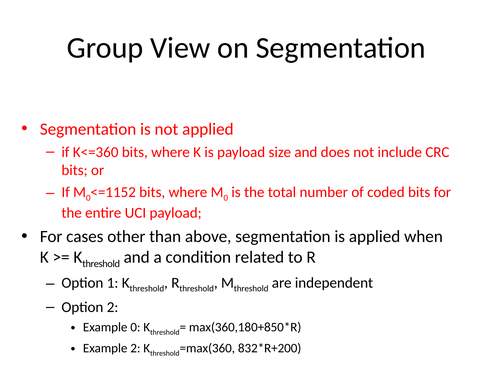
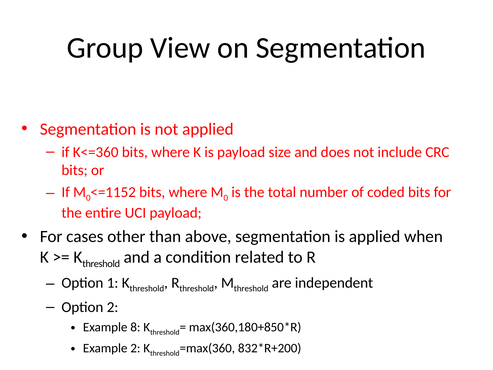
Example 0: 0 -> 8
